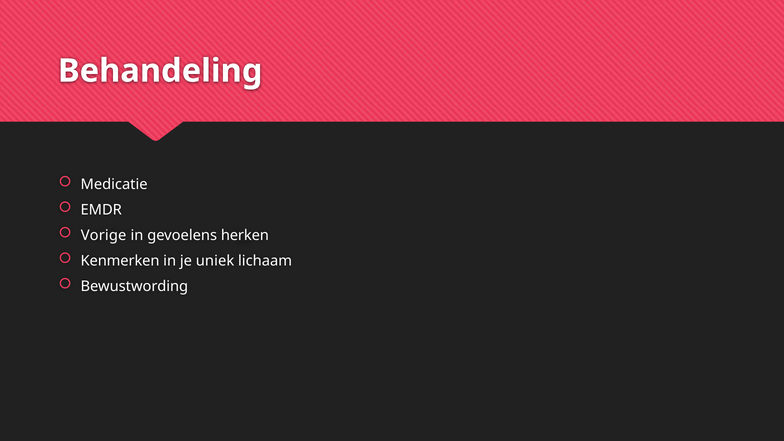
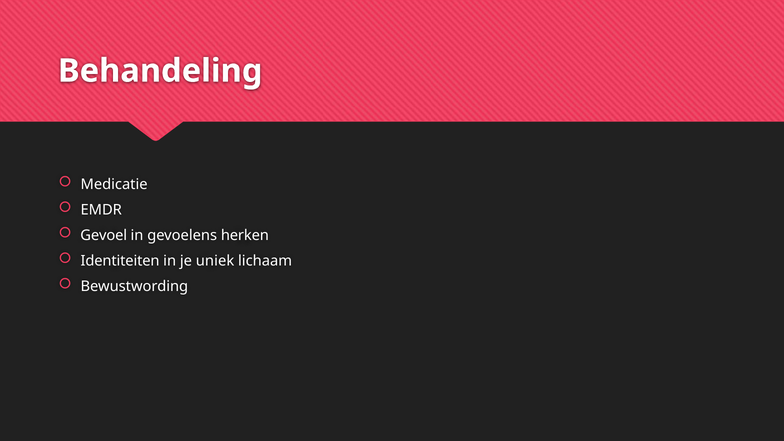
Vorige: Vorige -> Gevoel
Kenmerken: Kenmerken -> Identiteiten
